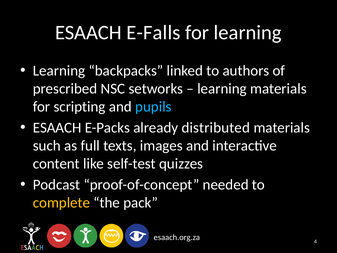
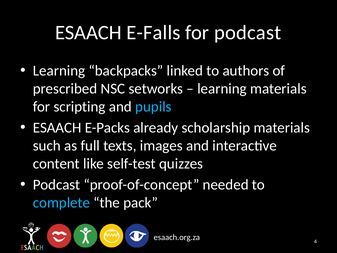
for learning: learning -> podcast
distributed: distributed -> scholarship
complete colour: yellow -> light blue
